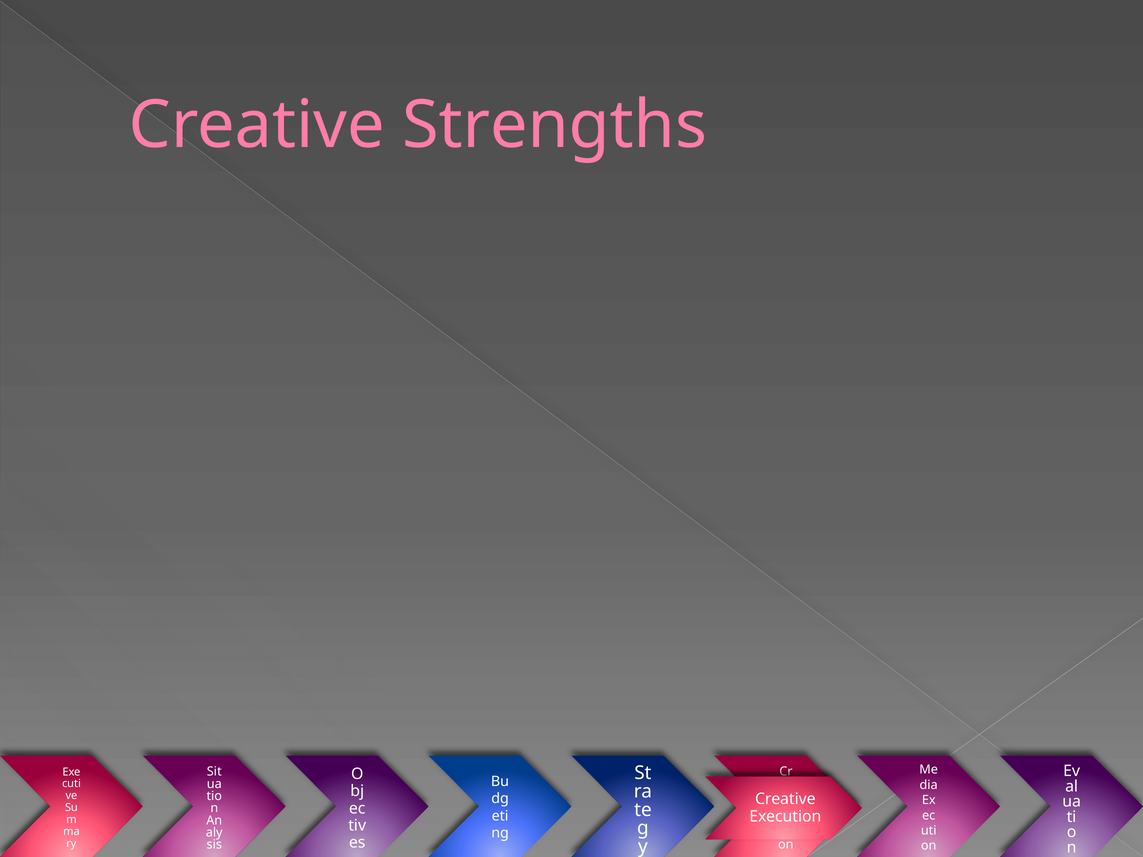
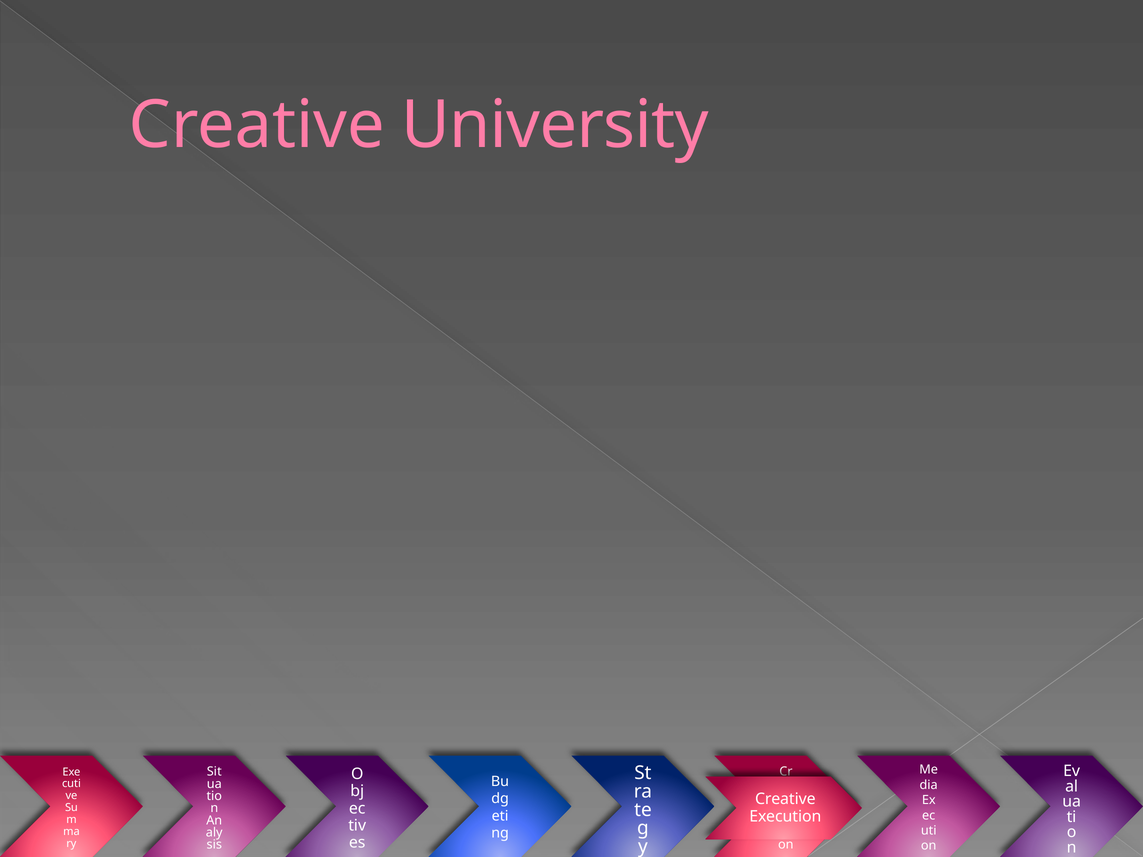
Strengths: Strengths -> University
